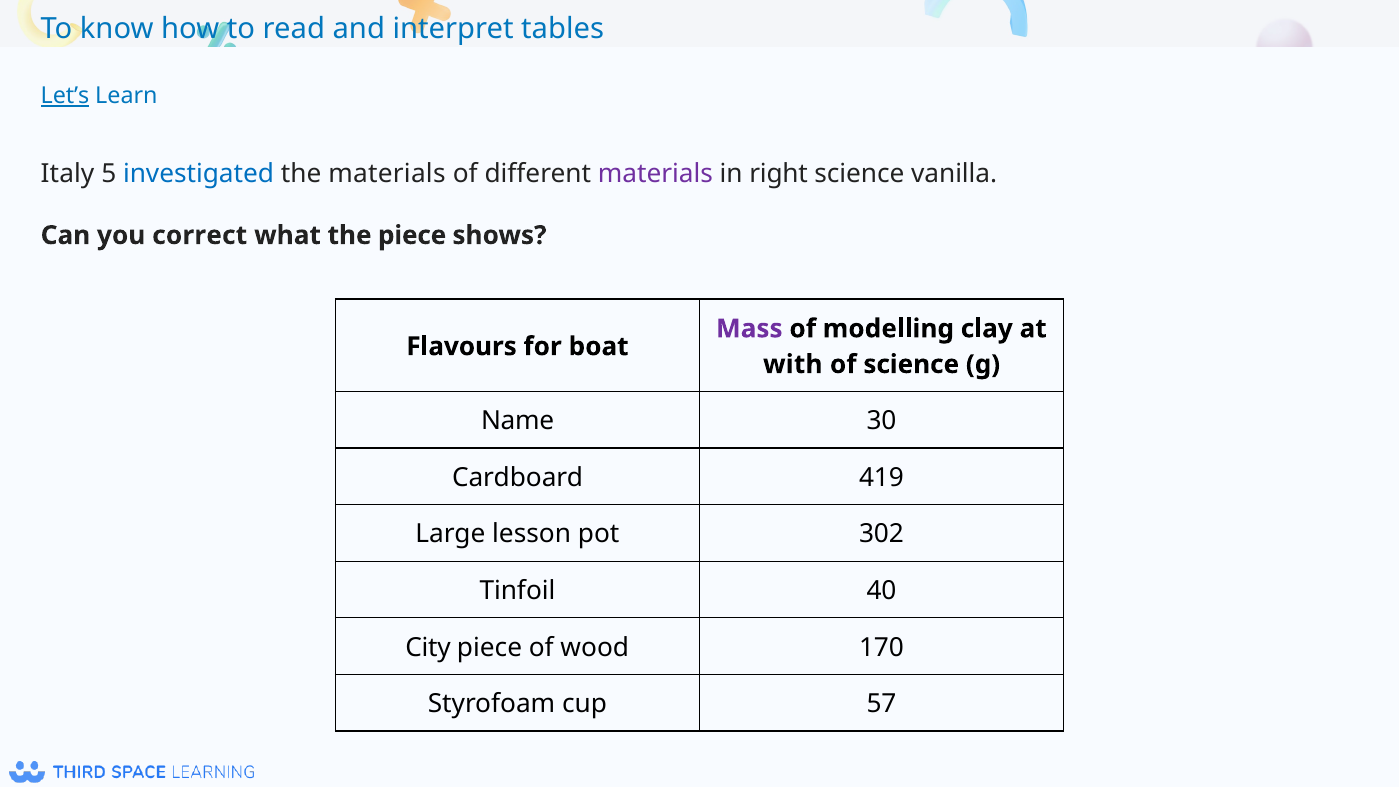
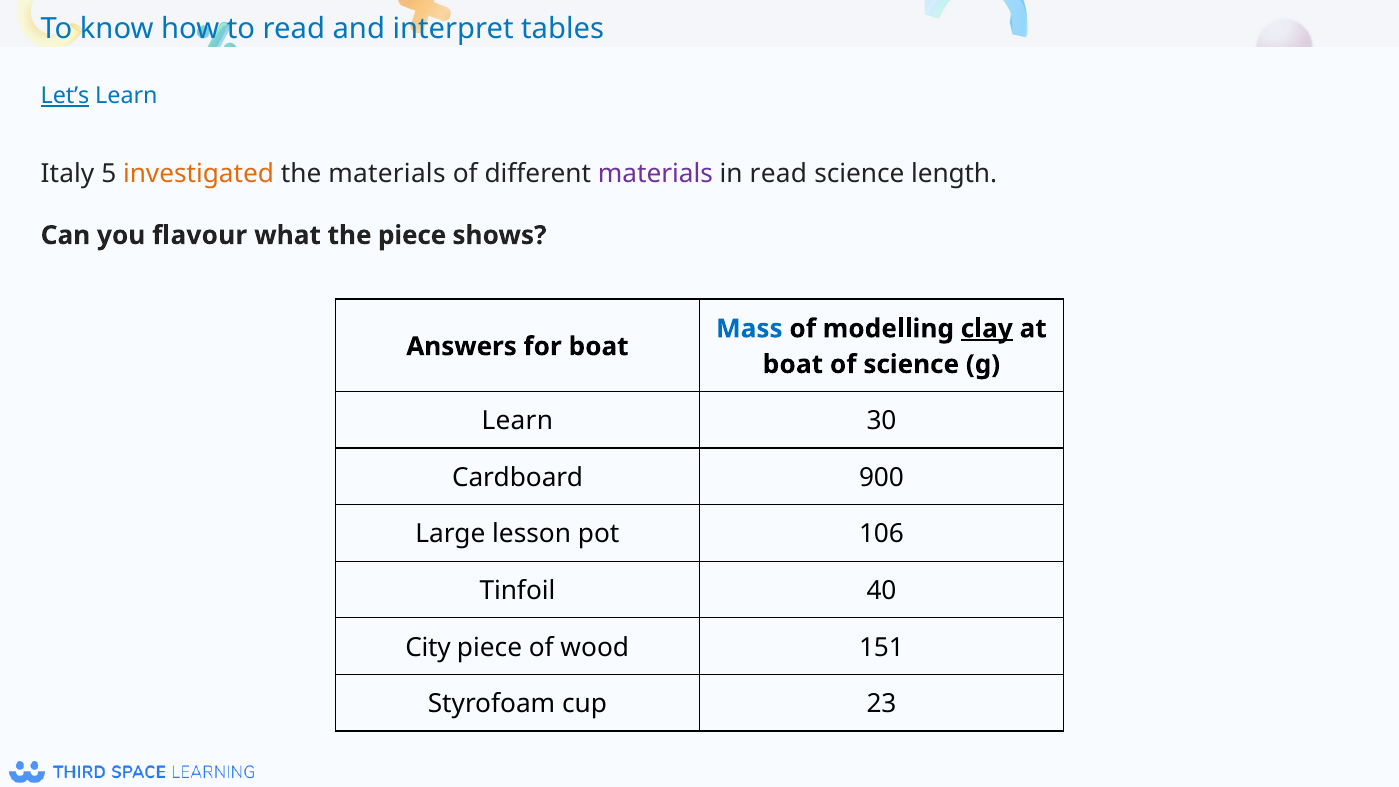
investigated colour: blue -> orange
in right: right -> read
vanilla: vanilla -> length
correct: correct -> flavour
Mass colour: purple -> blue
clay underline: none -> present
Flavours: Flavours -> Answers
with at (793, 364): with -> boat
Name at (518, 421): Name -> Learn
419: 419 -> 900
302: 302 -> 106
170: 170 -> 151
57: 57 -> 23
